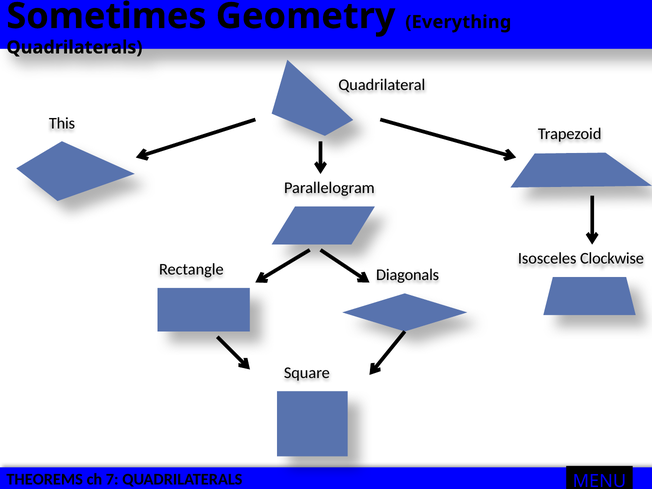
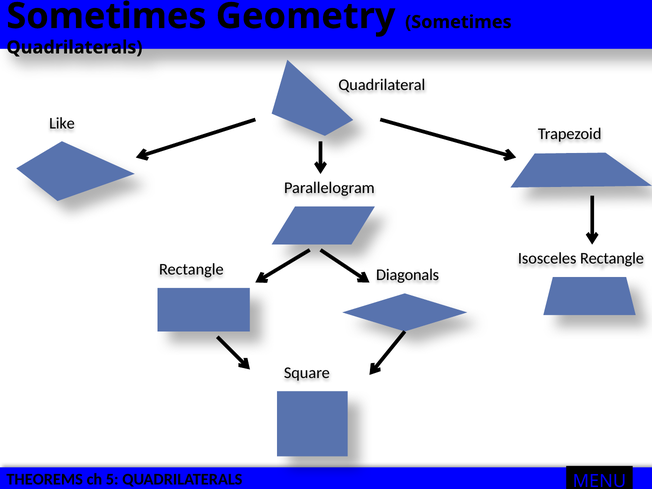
Geometry Everything: Everything -> Sometimes
This: This -> Like
Isosceles Clockwise: Clockwise -> Rectangle
7: 7 -> 5
